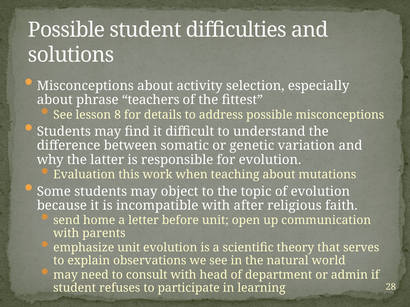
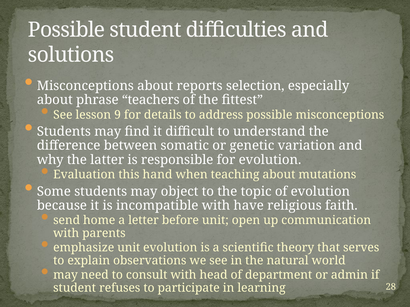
activity: activity -> reports
8: 8 -> 9
work: work -> hand
after: after -> have
